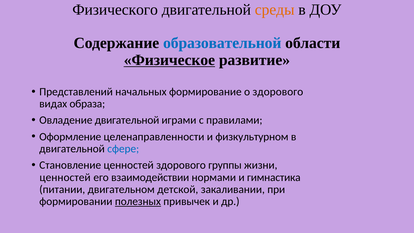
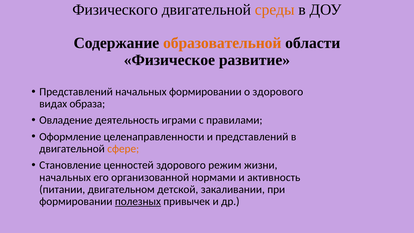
образовательной colour: blue -> orange
Физическое underline: present -> none
начальных формирование: формирование -> формировании
Овладение двигательной: двигательной -> деятельность
и физкультурном: физкультурном -> представлений
сфере colour: blue -> orange
группы: группы -> режим
ценностей at (65, 177): ценностей -> начальных
взаимодействии: взаимодействии -> организованной
гимнастика: гимнастика -> активность
